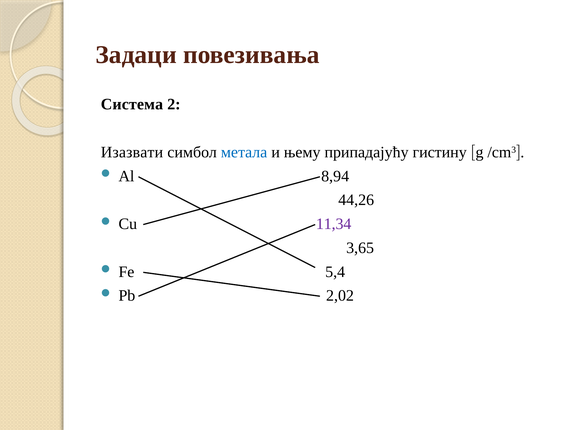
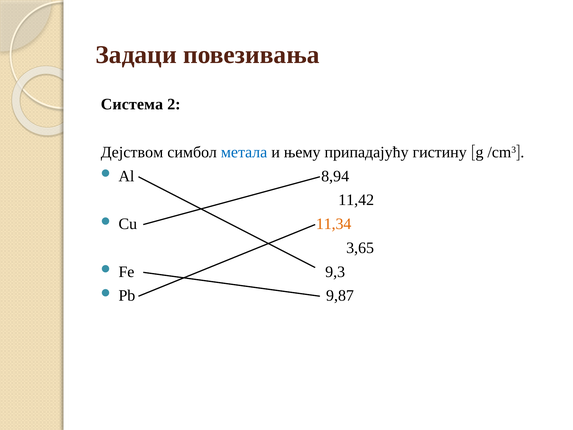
Изазвати: Изазвати -> Дејством
44,26: 44,26 -> 11,42
11,34 colour: purple -> orange
5,4: 5,4 -> 9,3
2,02: 2,02 -> 9,87
